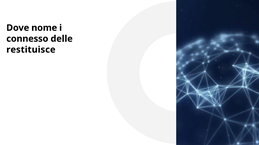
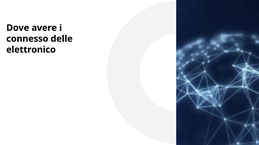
nome: nome -> avere
restituisce: restituisce -> elettronico
